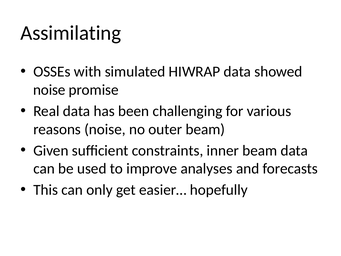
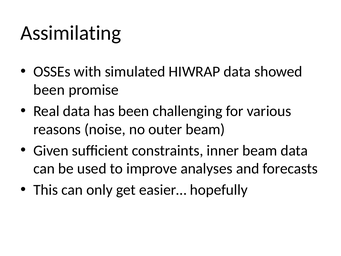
noise at (49, 90): noise -> been
